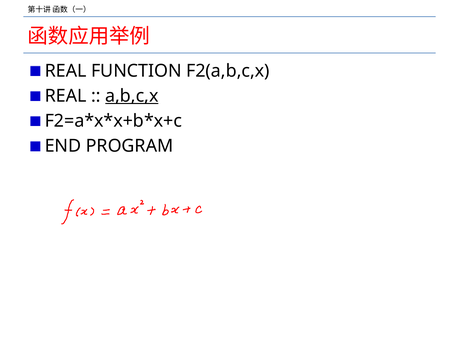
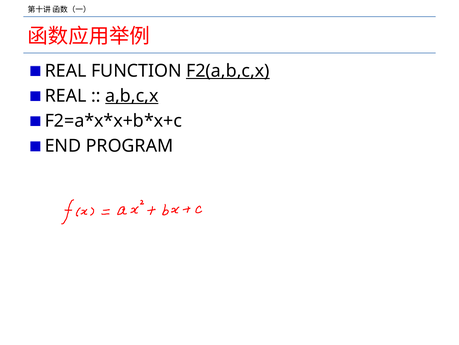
F2(a,b,c,x underline: none -> present
